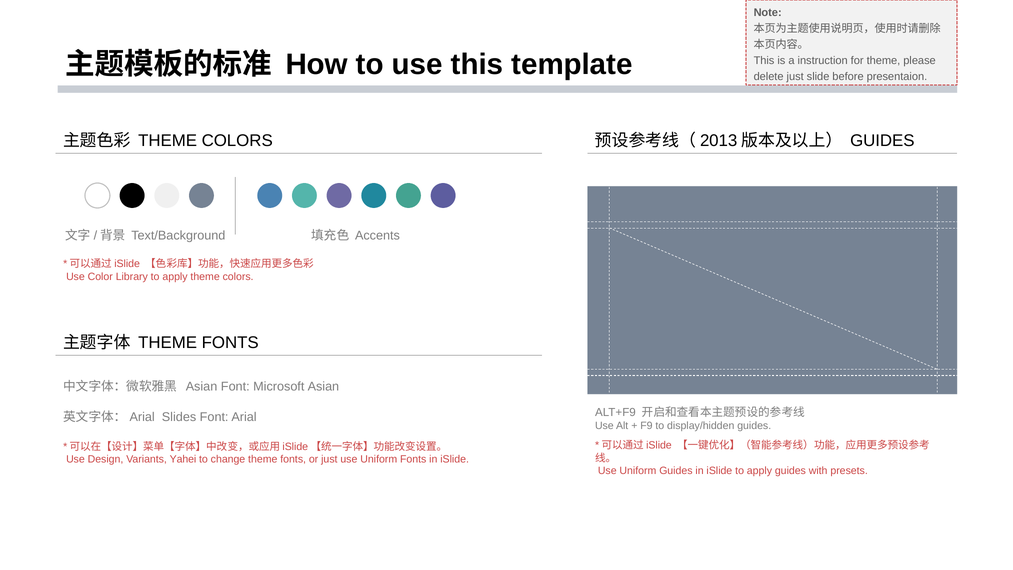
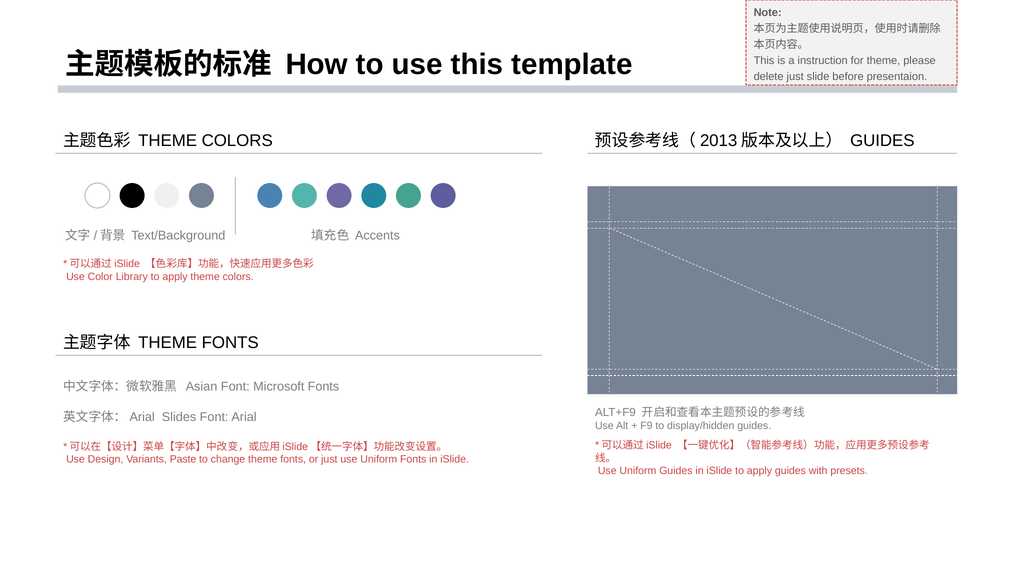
Microsoft Asian: Asian -> Fonts
Yahei: Yahei -> Paste
